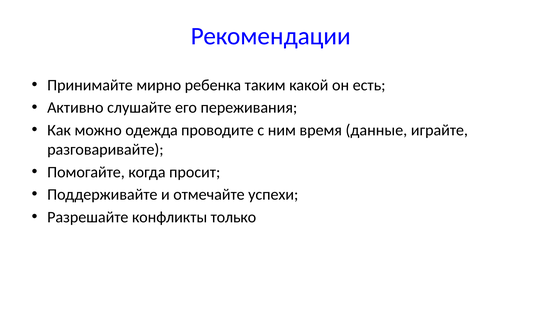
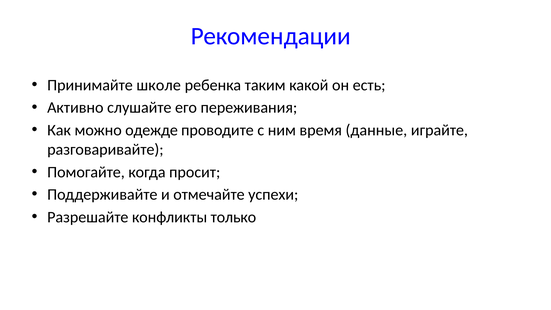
мирно: мирно -> школе
одежда: одежда -> одежде
